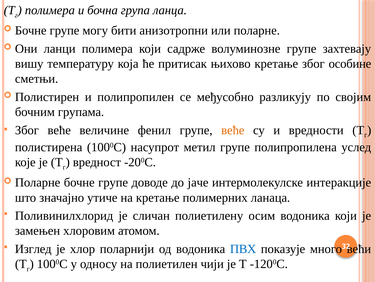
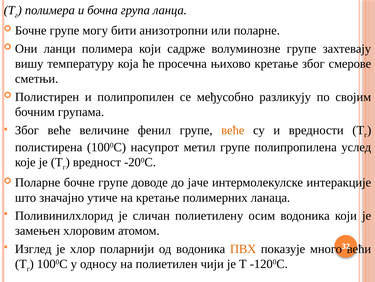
притисак: притисак -> просечна
особине: особине -> смерове
ПВХ colour: blue -> orange
